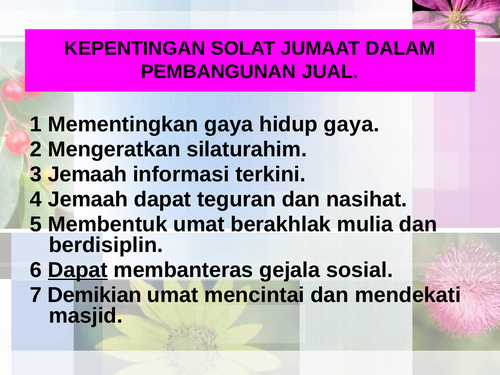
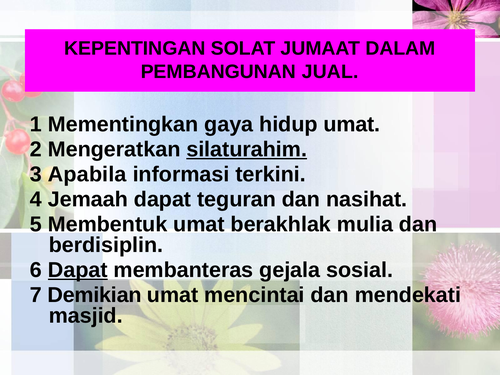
hidup gaya: gaya -> umat
silaturahim underline: none -> present
3 Jemaah: Jemaah -> Apabila
